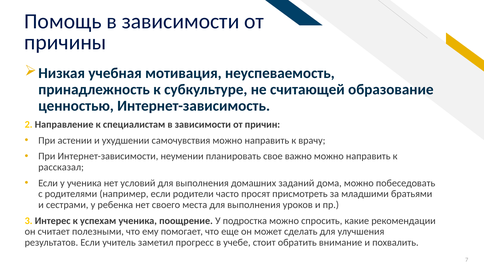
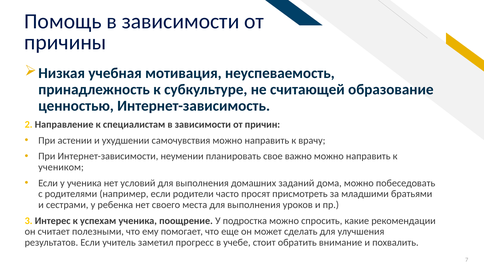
рассказал: рассказал -> учеником
